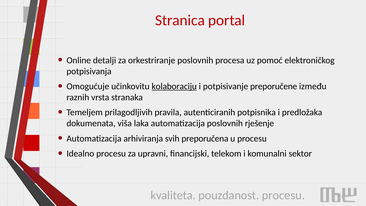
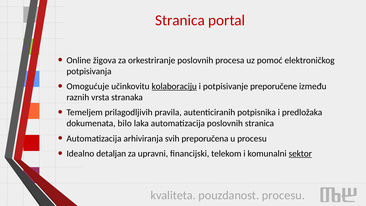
detalji: detalji -> žigova
viša: viša -> bilo
poslovnih rješenje: rješenje -> stranica
Idealno procesu: procesu -> detaljan
sektor underline: none -> present
